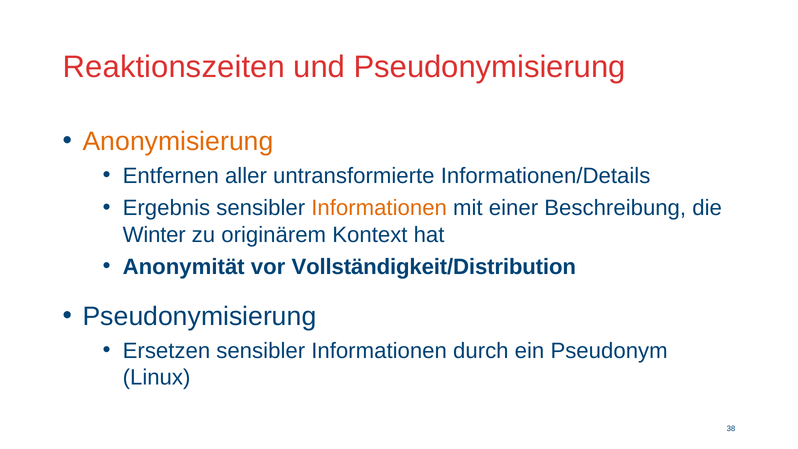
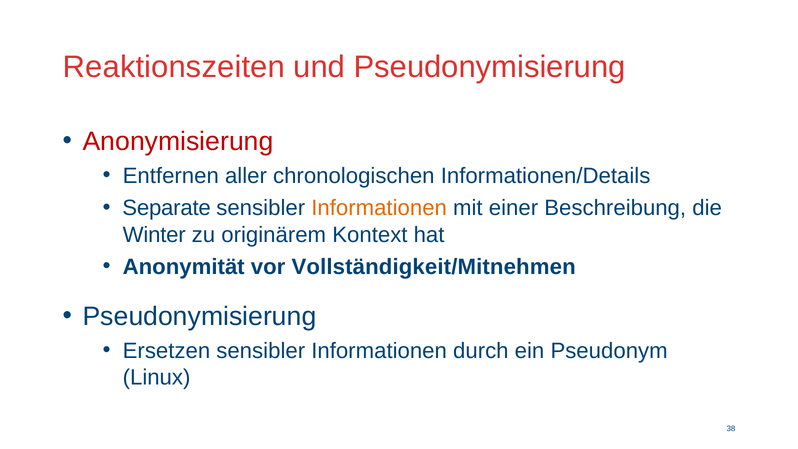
Anonymisierung colour: orange -> red
untransformierte: untransformierte -> chronologischen
Ergebnis: Ergebnis -> Separate
Vollständigkeit/Distribution: Vollständigkeit/Distribution -> Vollständigkeit/Mitnehmen
